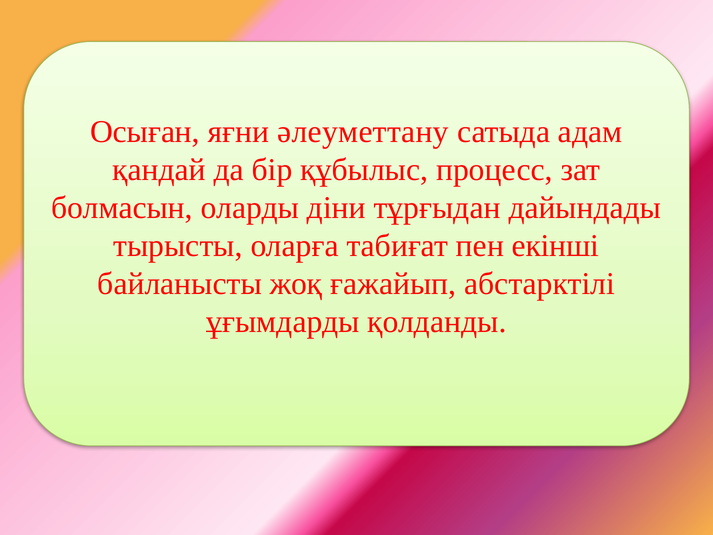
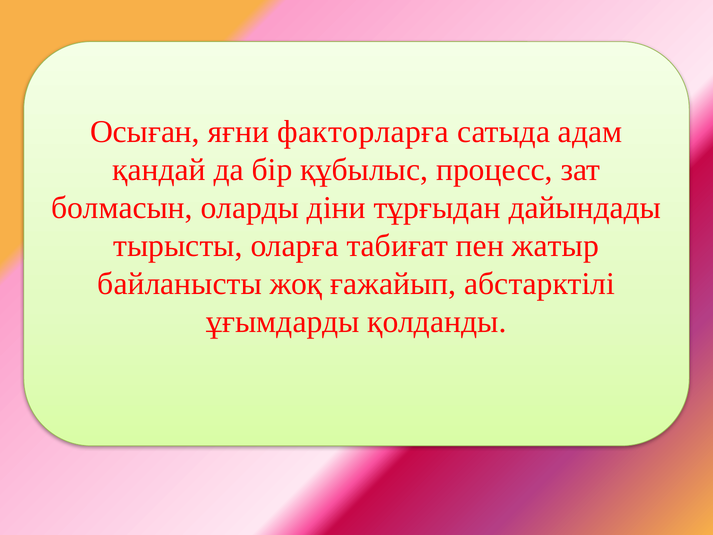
әлеуметтану: әлеуметтану -> факторларға
екінші: екінші -> жатыр
